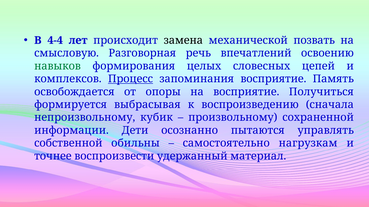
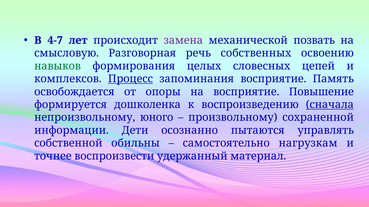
4-4: 4-4 -> 4-7
замена colour: black -> purple
впечатлений: впечатлений -> собственных
Получиться: Получиться -> Повышение
выбрасывая: выбрасывая -> дошколенка
сначала underline: none -> present
кубик: кубик -> юного
